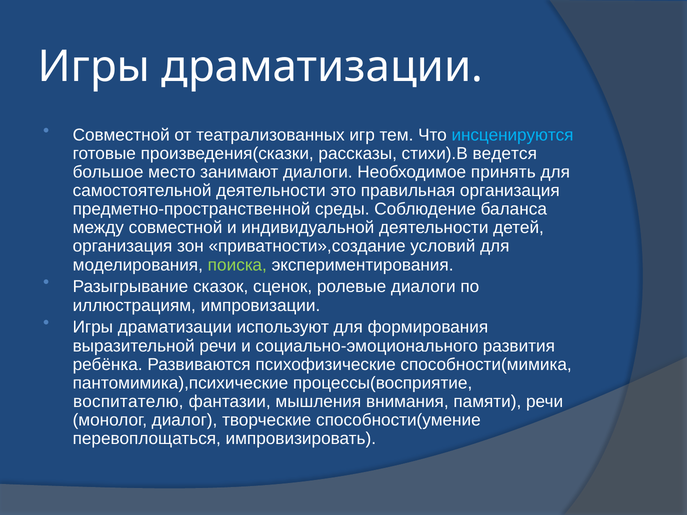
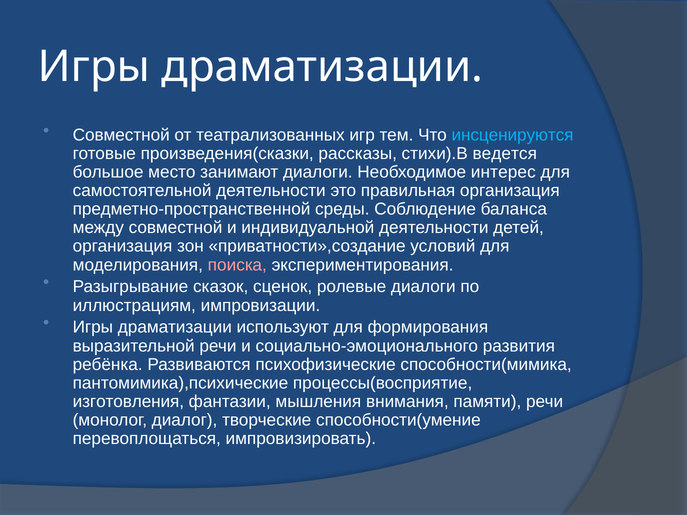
принять: принять -> интерес
поиска colour: light green -> pink
воспитателю: воспитателю -> изготовления
